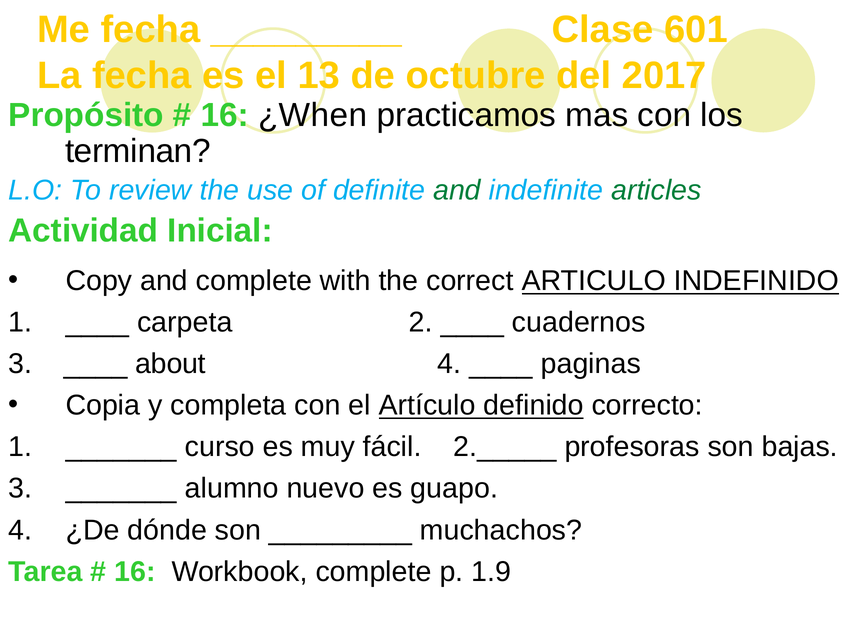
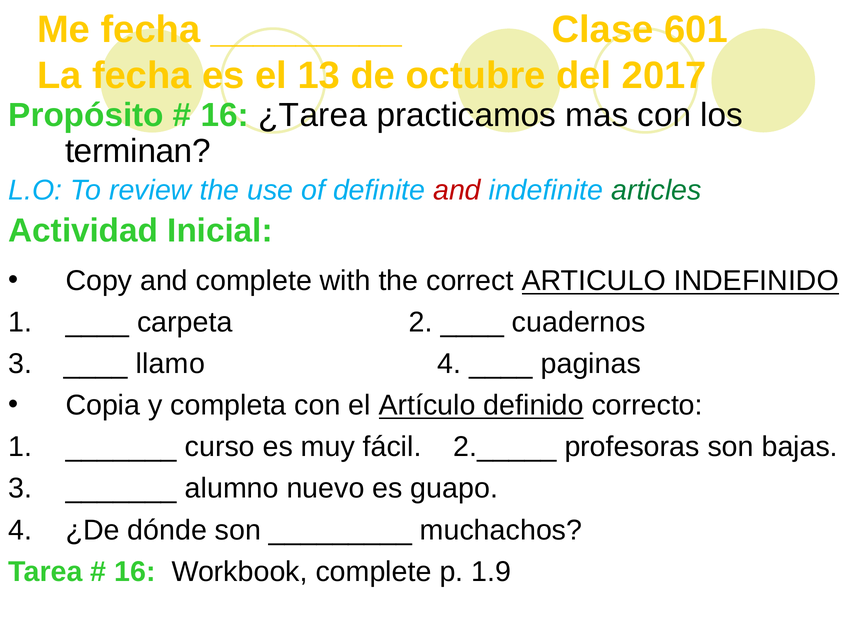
¿When: ¿When -> ¿Tarea
and at (457, 190) colour: green -> red
about: about -> llamo
